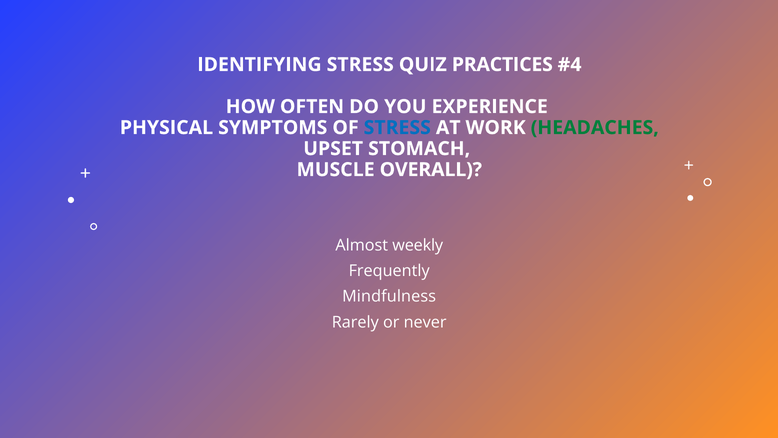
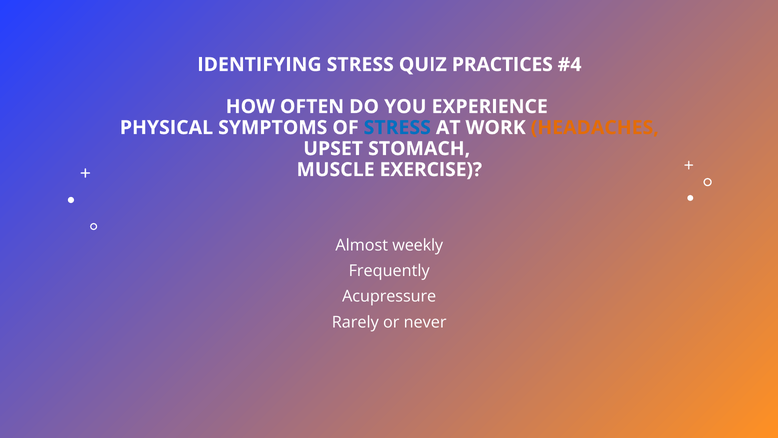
HEADACHES colour: green -> orange
OVERALL: OVERALL -> EXERCISE
Mindfulness: Mindfulness -> Acupressure
